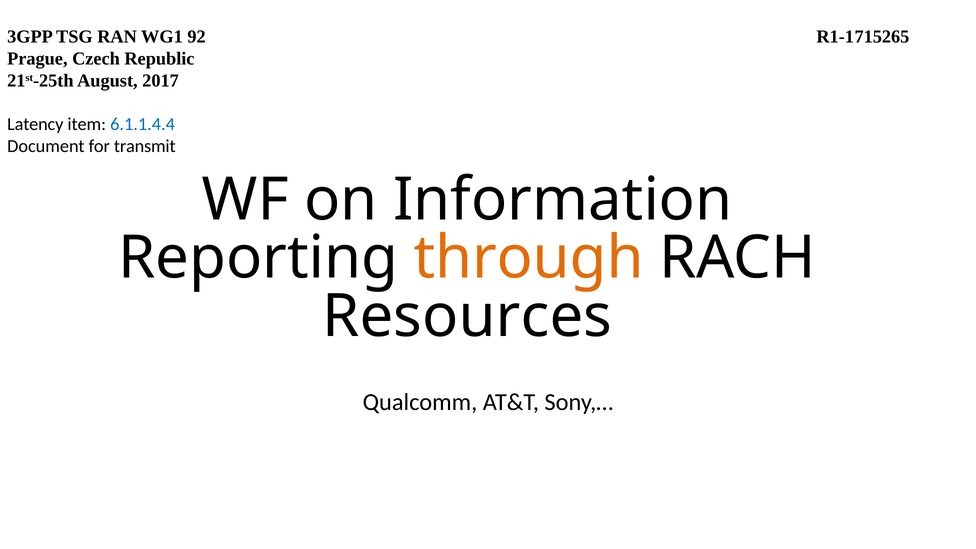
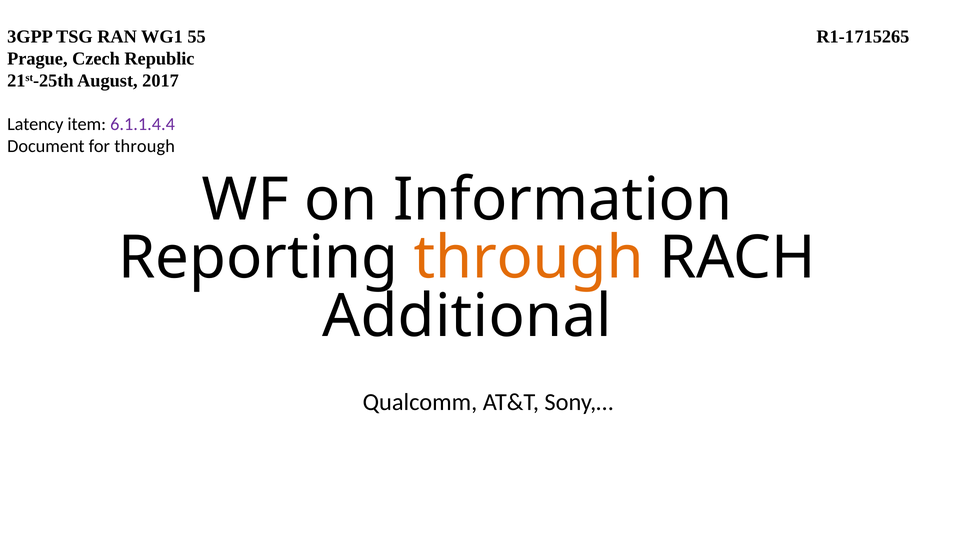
92: 92 -> 55
6.1.1.4.4 colour: blue -> purple
for transmit: transmit -> through
Resources: Resources -> Additional
